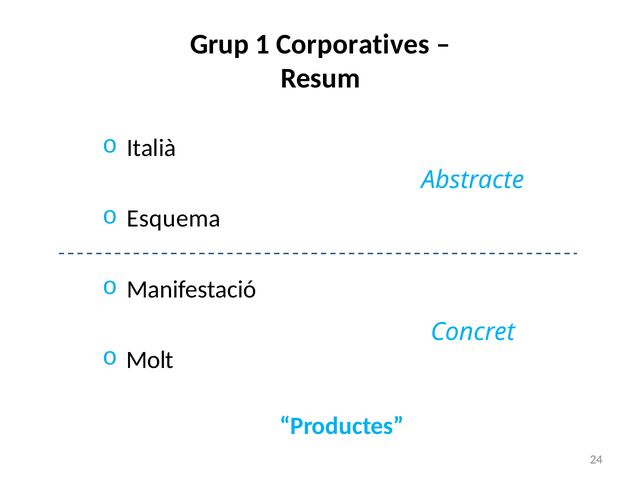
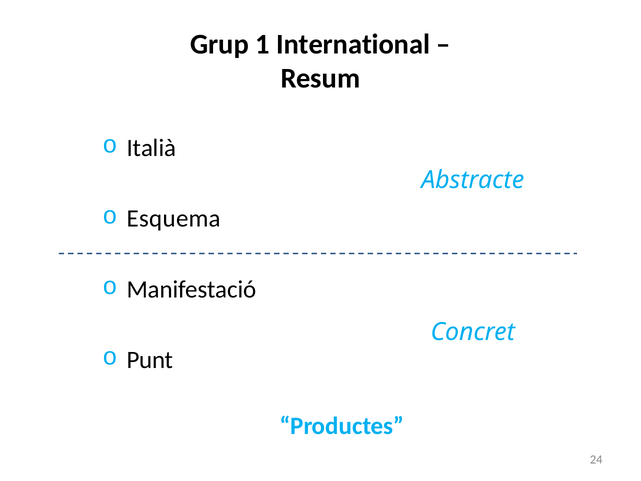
Corporatives: Corporatives -> International
Molt: Molt -> Punt
